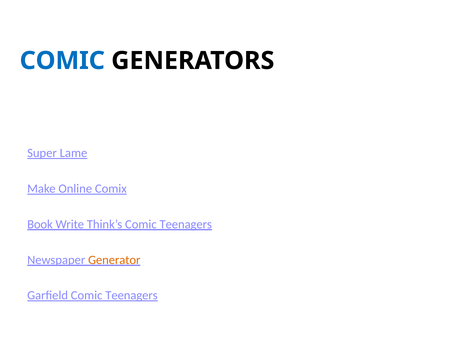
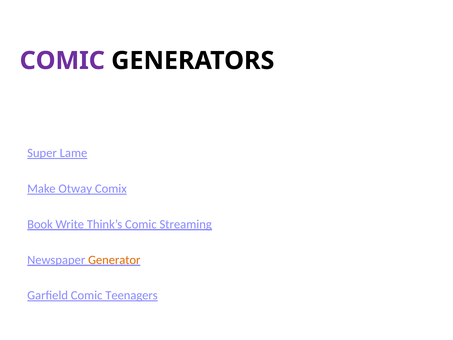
COMIC at (62, 61) colour: blue -> purple
Online: Online -> Otway
Think’s Comic Teenagers: Teenagers -> Streaming
